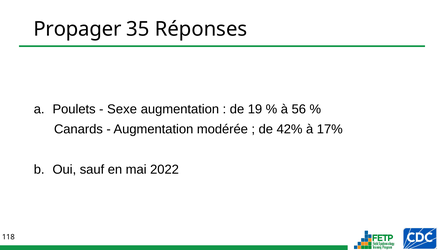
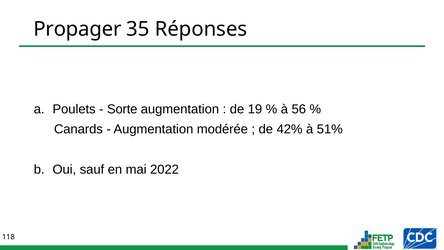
Sexe: Sexe -> Sorte
17%: 17% -> 51%
